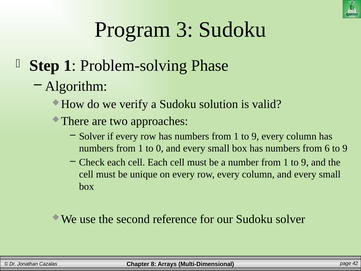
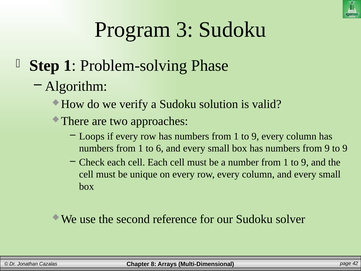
Solver at (92, 136): Solver -> Loops
0: 0 -> 6
from 6: 6 -> 9
